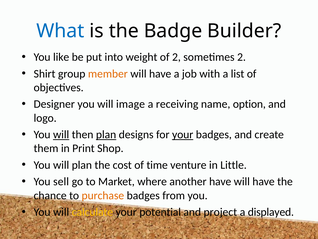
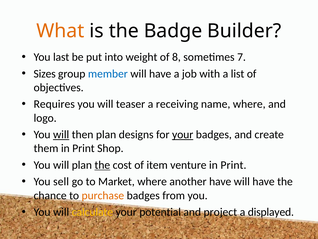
What colour: blue -> orange
like: like -> last
of 2: 2 -> 8
sometimes 2: 2 -> 7
Shirt: Shirt -> Sizes
member colour: orange -> blue
Designer: Designer -> Requires
image: image -> teaser
name option: option -> where
plan at (106, 134) underline: present -> none
the at (102, 165) underline: none -> present
time: time -> item
venture in Little: Little -> Print
